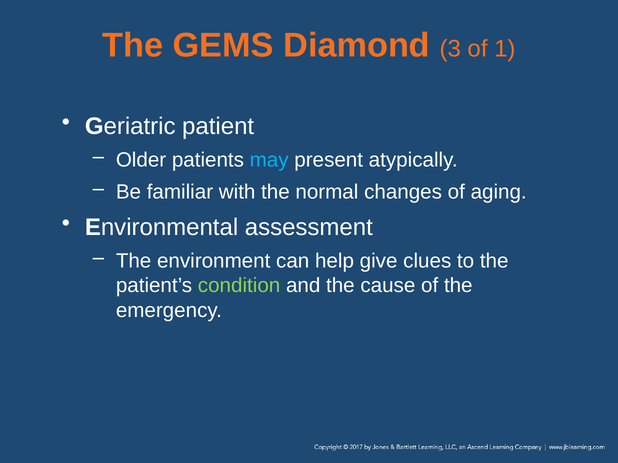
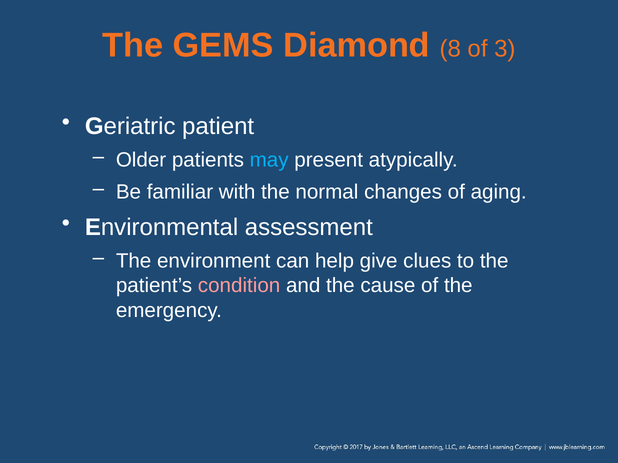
3: 3 -> 8
1: 1 -> 3
condition colour: light green -> pink
